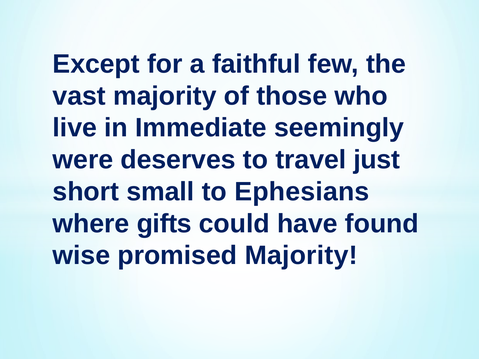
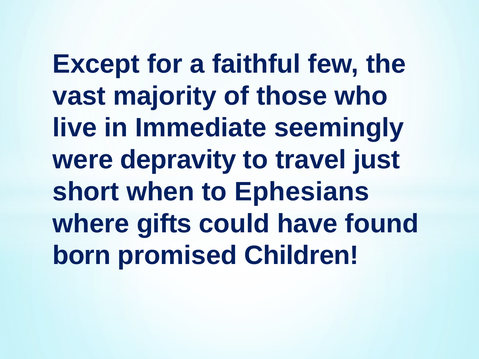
deserves: deserves -> depravity
small: small -> when
wise: wise -> born
promised Majority: Majority -> Children
